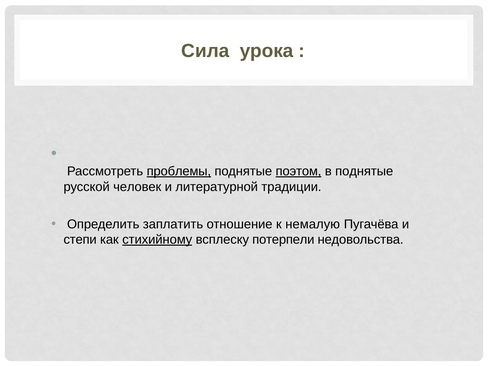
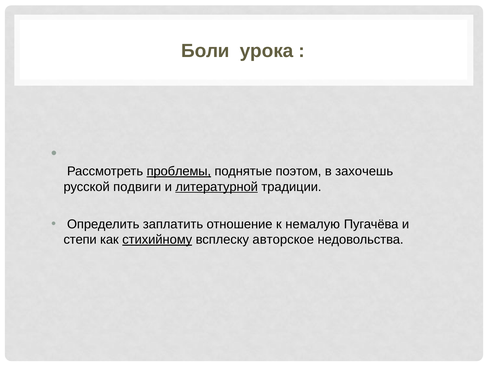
Сила: Сила -> Боли
поэтом underline: present -> none
в поднятые: поднятые -> захочешь
человек: человек -> подвиги
литературной underline: none -> present
потерпели: потерпели -> авторское
